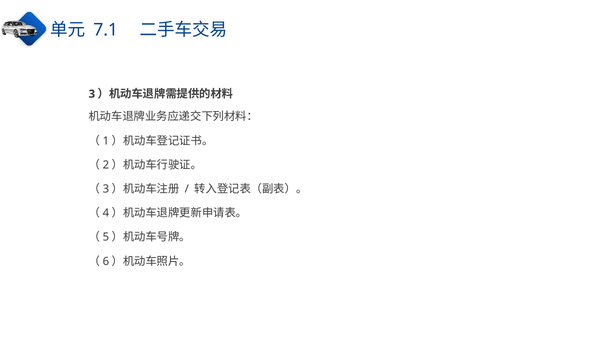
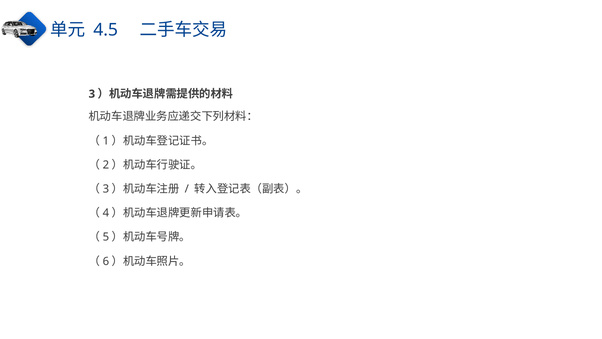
7.1: 7.1 -> 4.5
